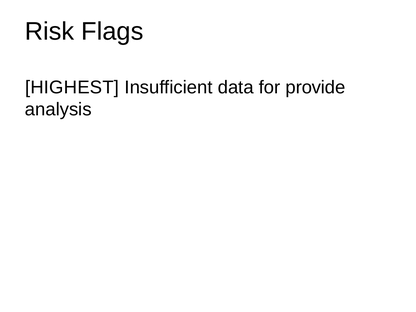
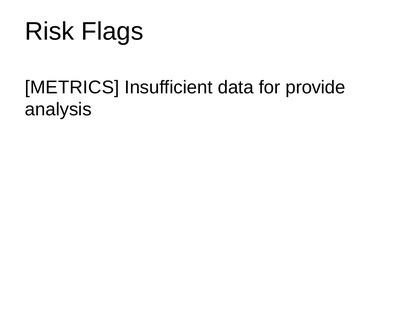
HIGHEST: HIGHEST -> METRICS
